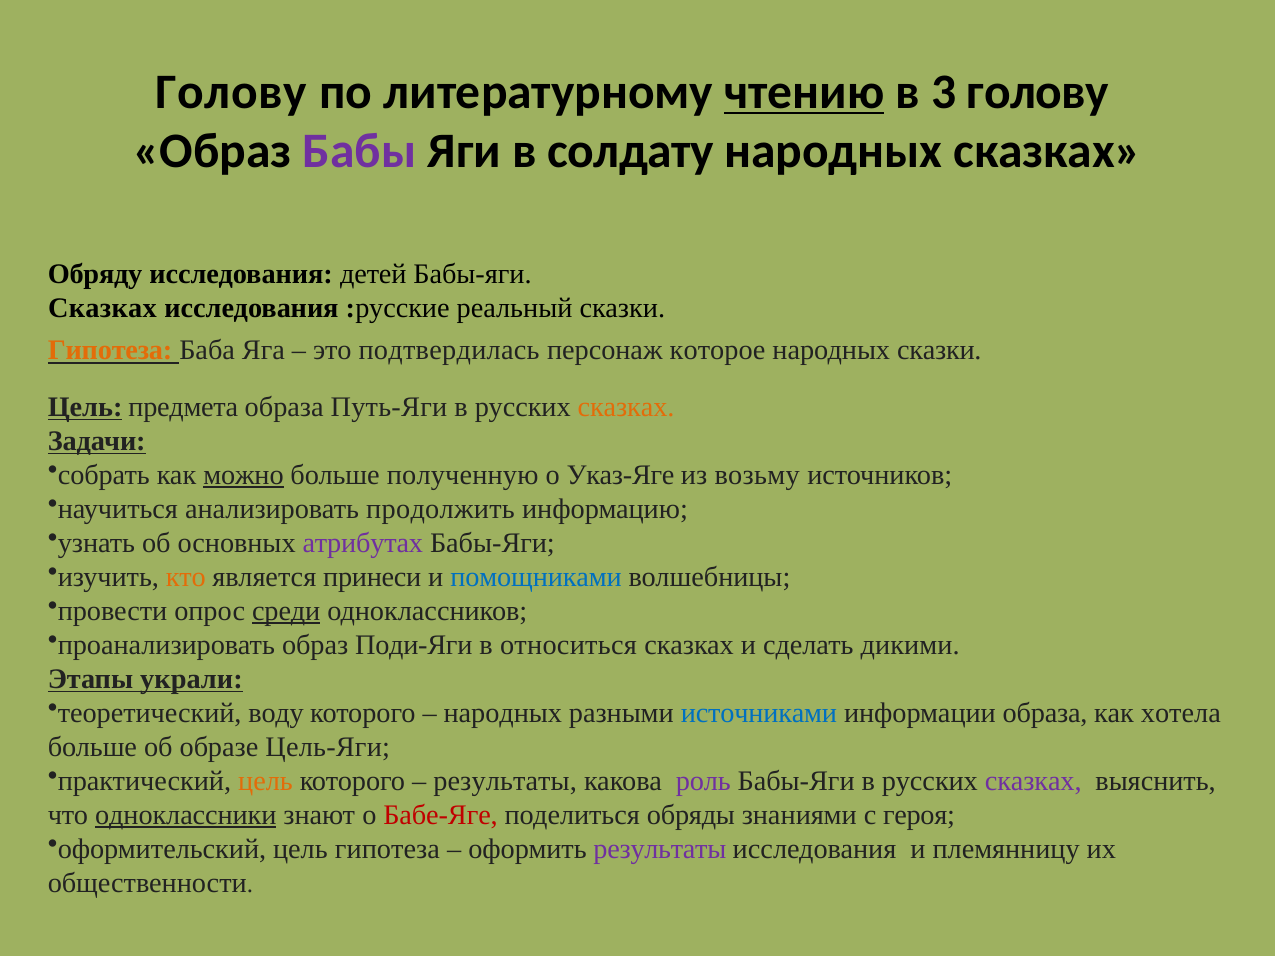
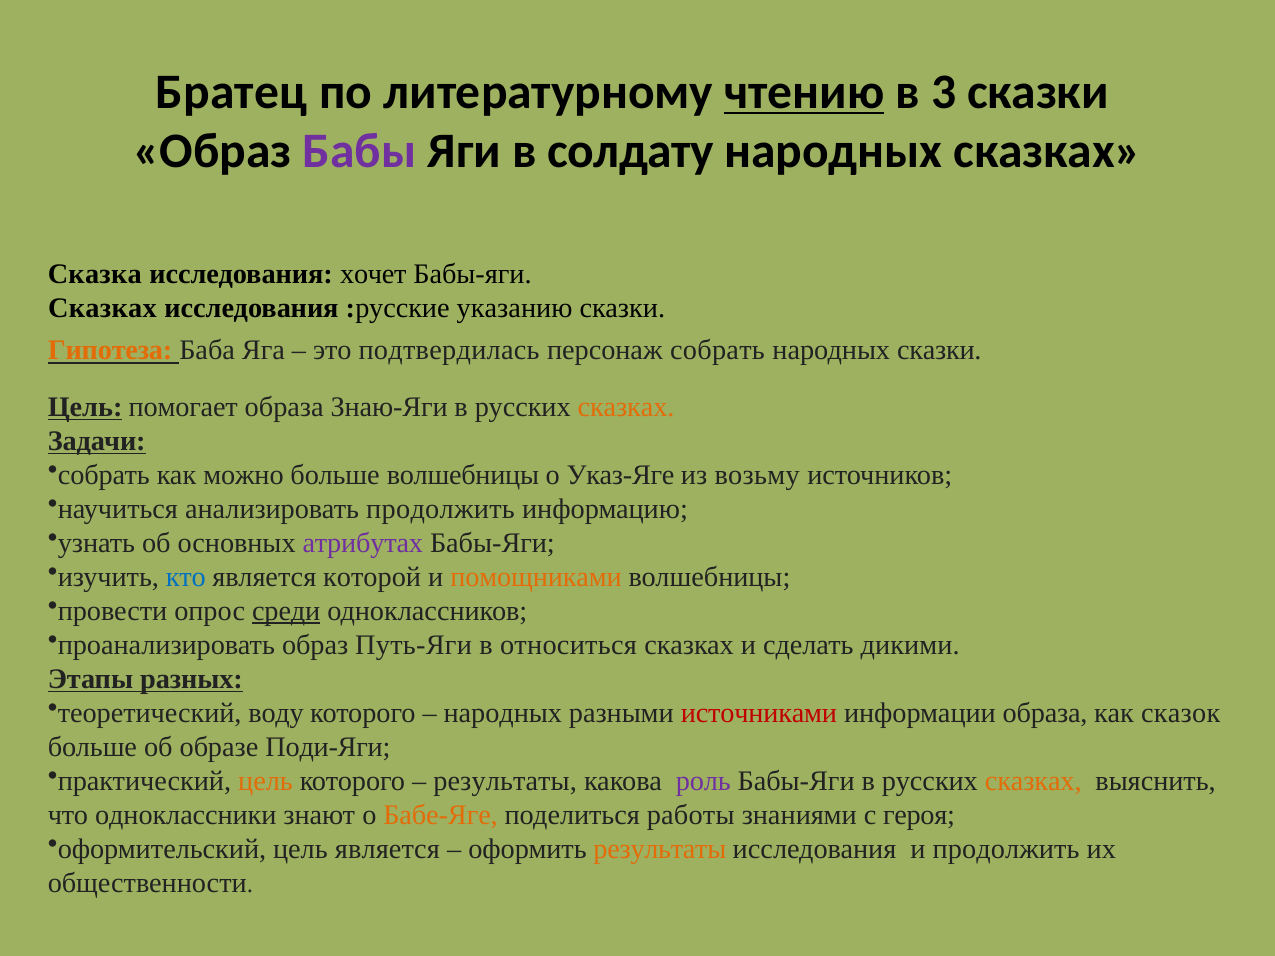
Голову at (231, 92): Голову -> Братец
3 голову: голову -> сказки
Обряду: Обряду -> Сказка
детей: детей -> хочет
реальный: реальный -> указанию
персонаж которое: которое -> собрать
предмета: предмета -> помогает
Путь-Яги: Путь-Яги -> Знаю-Яги
можно underline: present -> none
больше полученную: полученную -> волшебницы
кто colour: orange -> blue
принеси: принеси -> которой
помощниками colour: blue -> orange
Поди-Яги: Поди-Яги -> Путь-Яги
украли: украли -> разных
источниками colour: blue -> red
хотела: хотела -> сказок
Цель-Яги: Цель-Яги -> Поди-Яги
сказках at (1033, 781) colour: purple -> orange
одноклассники underline: present -> none
Бабе-Яге colour: red -> orange
обряды: обряды -> работы
цель гипотеза: гипотеза -> является
результаты at (660, 849) colour: purple -> orange
и племянницу: племянницу -> продолжить
